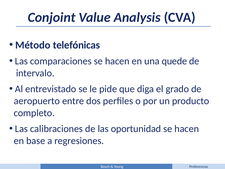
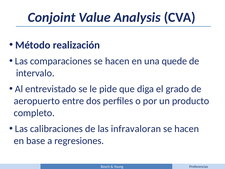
telefónicas: telefónicas -> realización
oportunidad: oportunidad -> infravaloran
